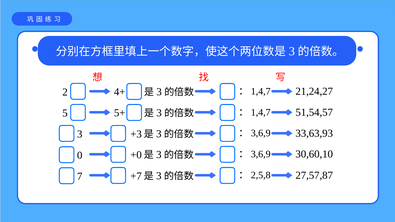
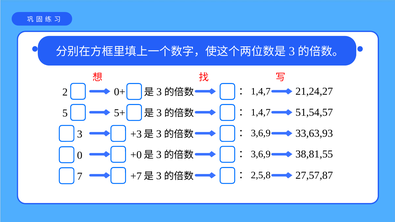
4+: 4+ -> 0+
30,60,10: 30,60,10 -> 38,81,55
